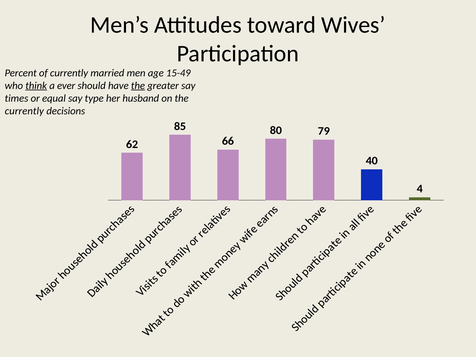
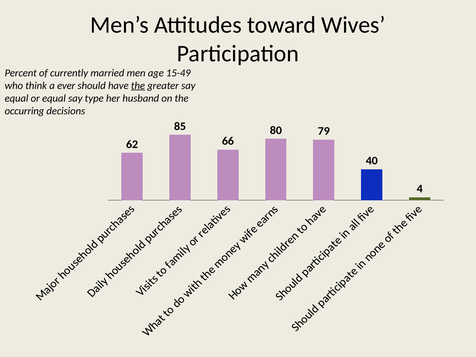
think underline: present -> none
times at (16, 98): times -> equal
currently at (24, 111): currently -> occurring
